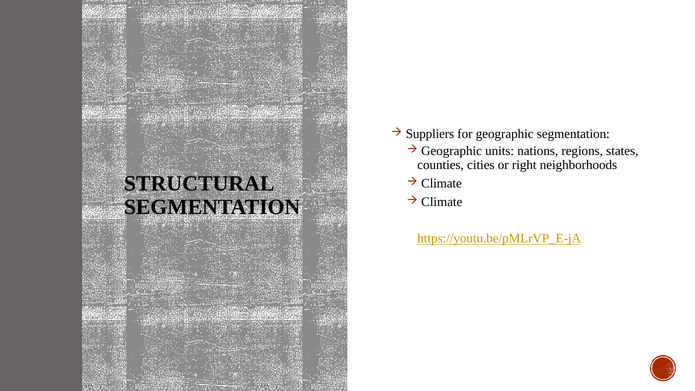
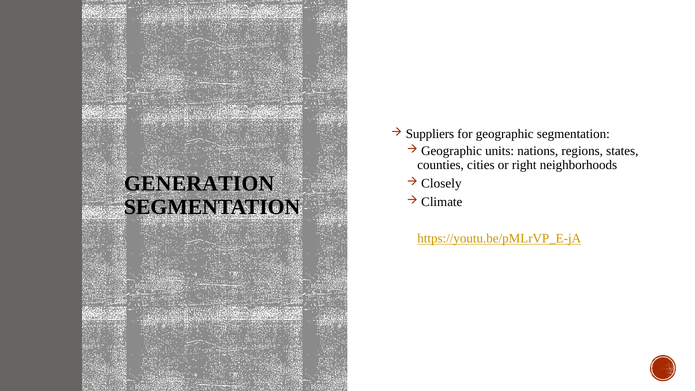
STRUCTURAL: STRUCTURAL -> GENERATION
Climate at (441, 183): Climate -> Closely
